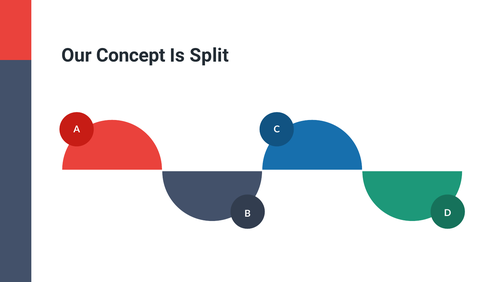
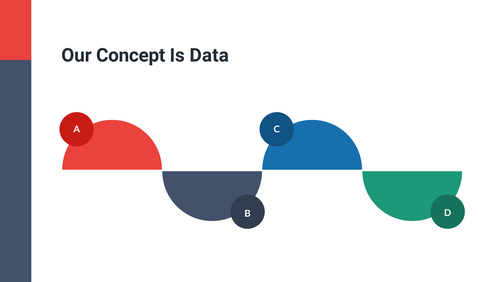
Split: Split -> Data
